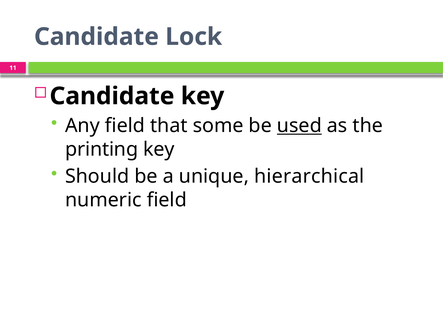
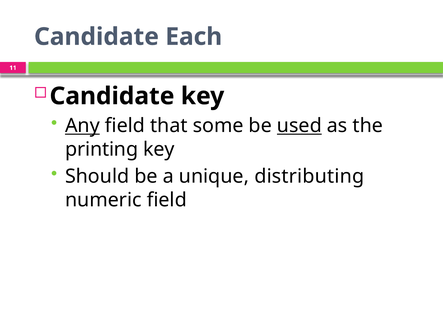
Lock: Lock -> Each
Any underline: none -> present
hierarchical: hierarchical -> distributing
